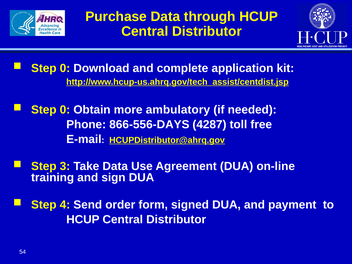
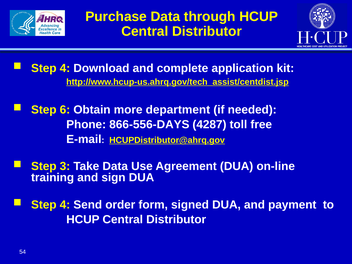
0 at (65, 68): 0 -> 4
0 at (65, 110): 0 -> 6
ambulatory: ambulatory -> department
